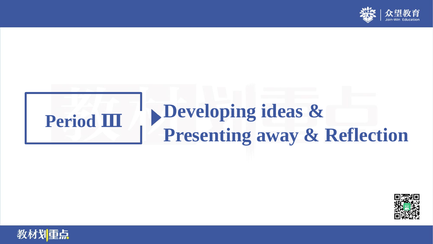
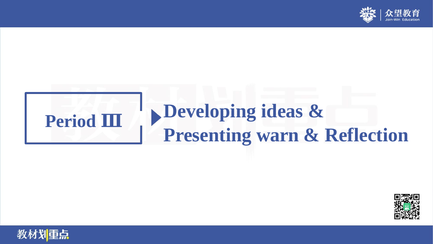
away: away -> warn
